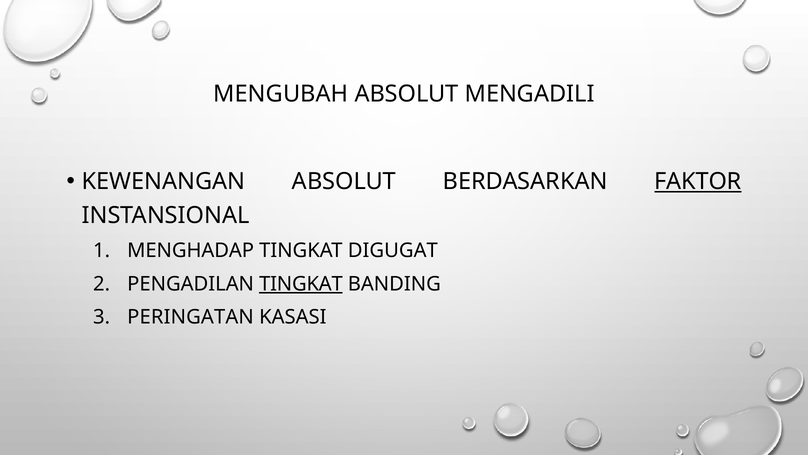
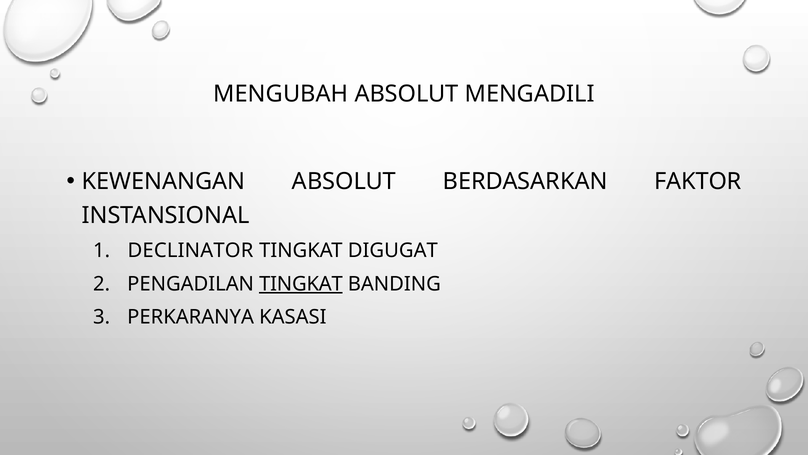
FAKTOR underline: present -> none
MENGHADAP: MENGHADAP -> DECLINATOR
PERINGATAN: PERINGATAN -> PERKARANYA
